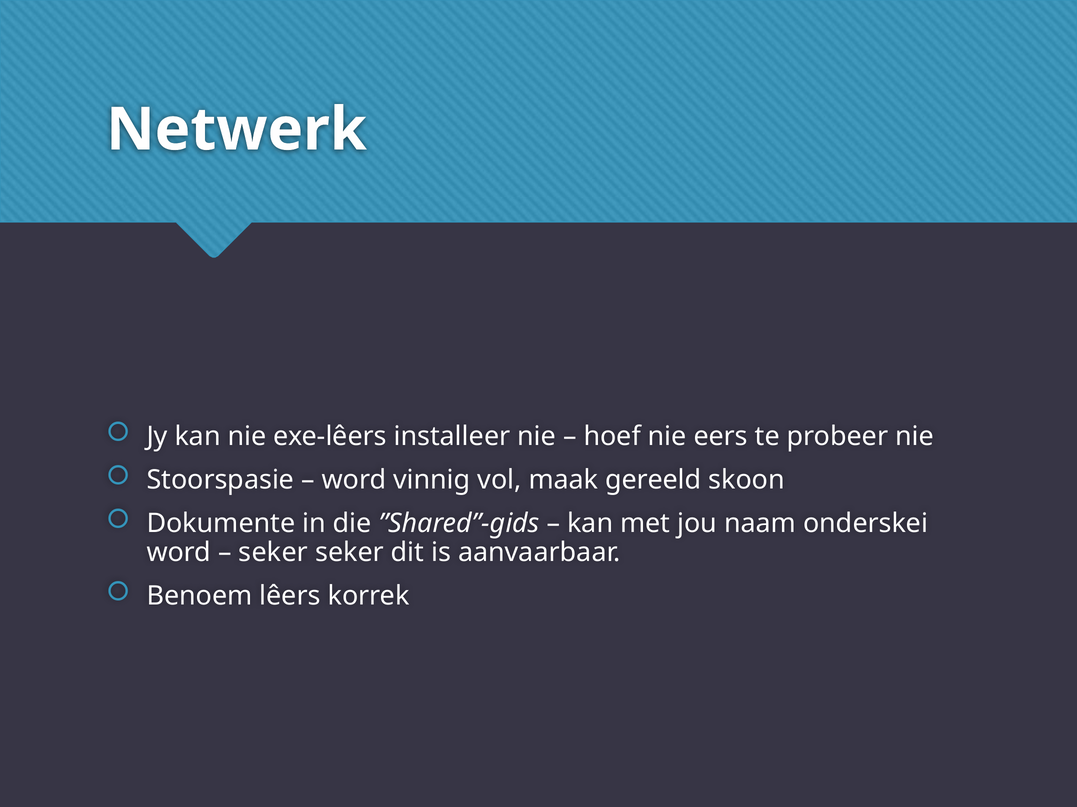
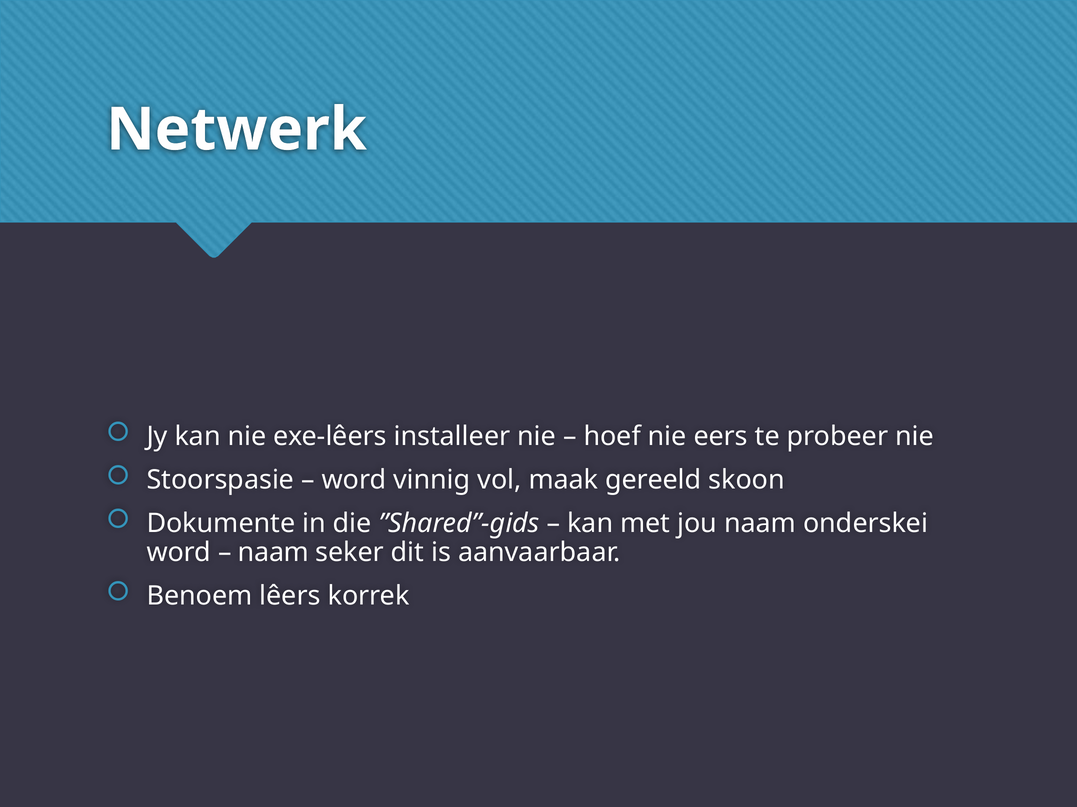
seker at (273, 553): seker -> naam
